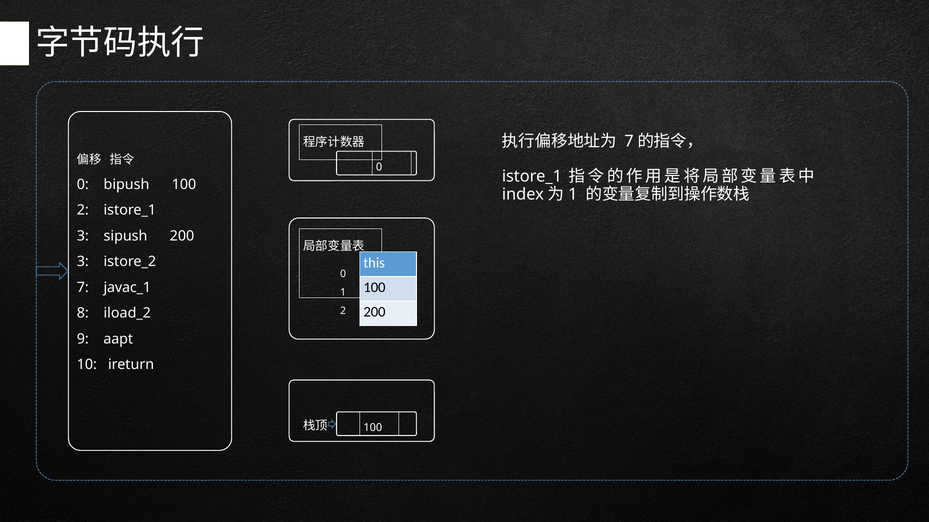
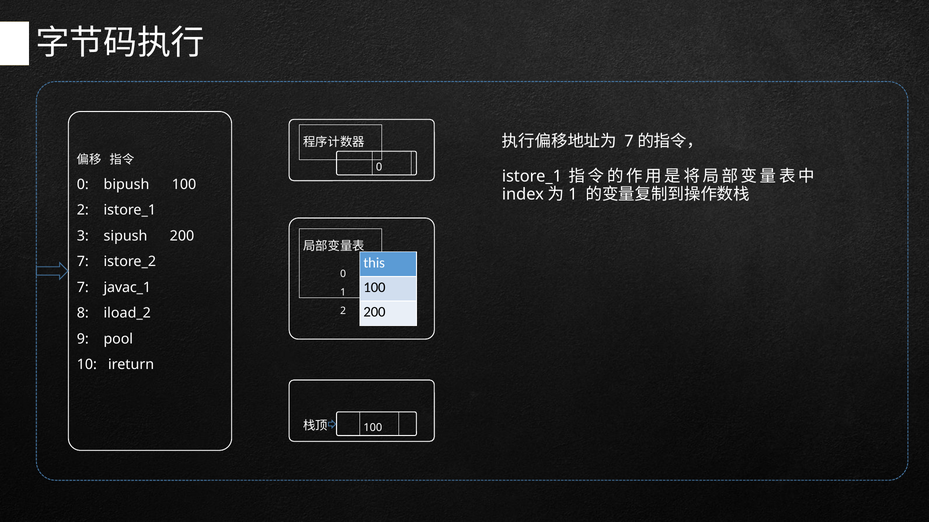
3 at (83, 262): 3 -> 7
aapt: aapt -> pool
